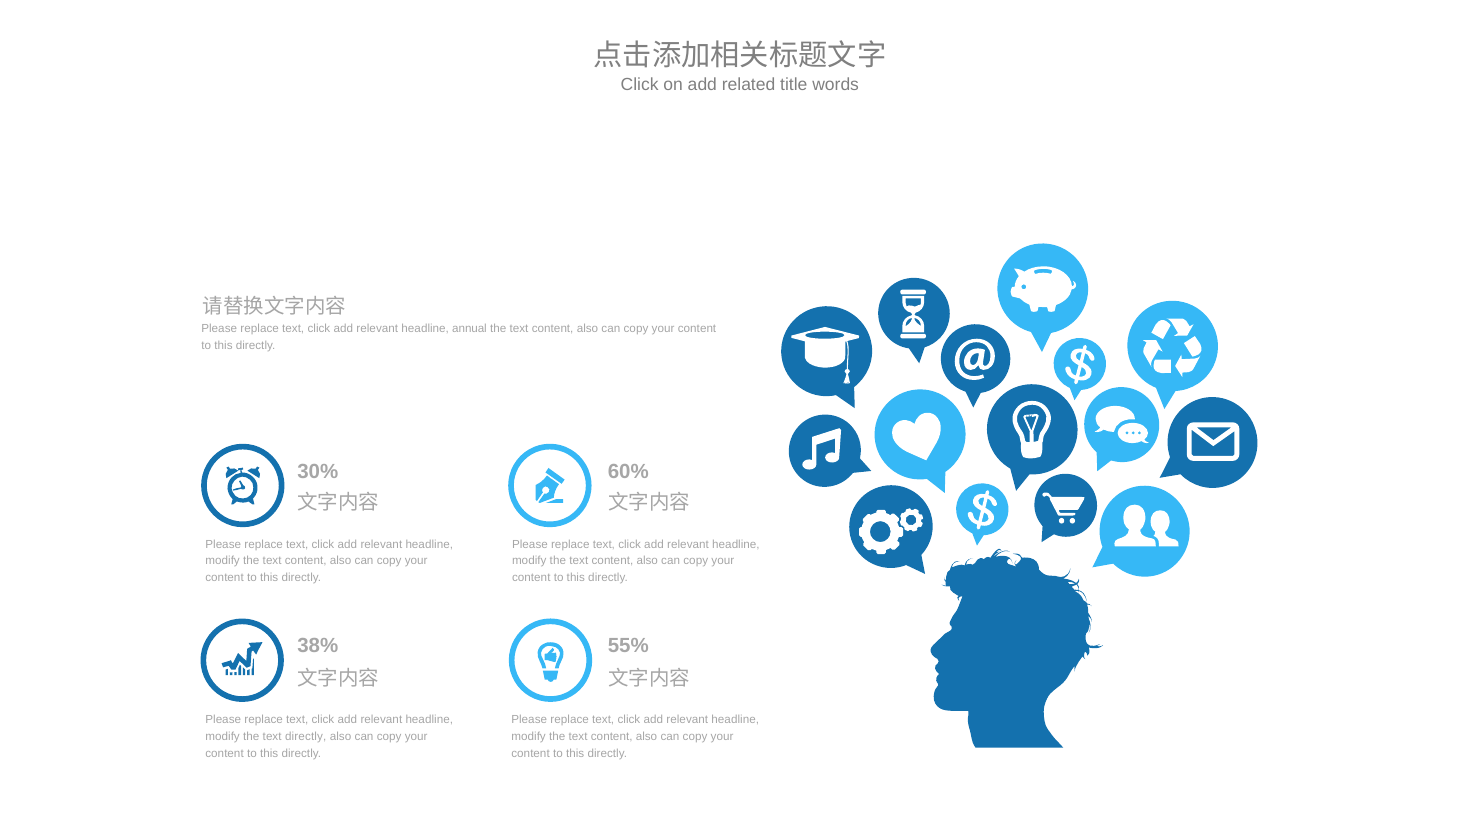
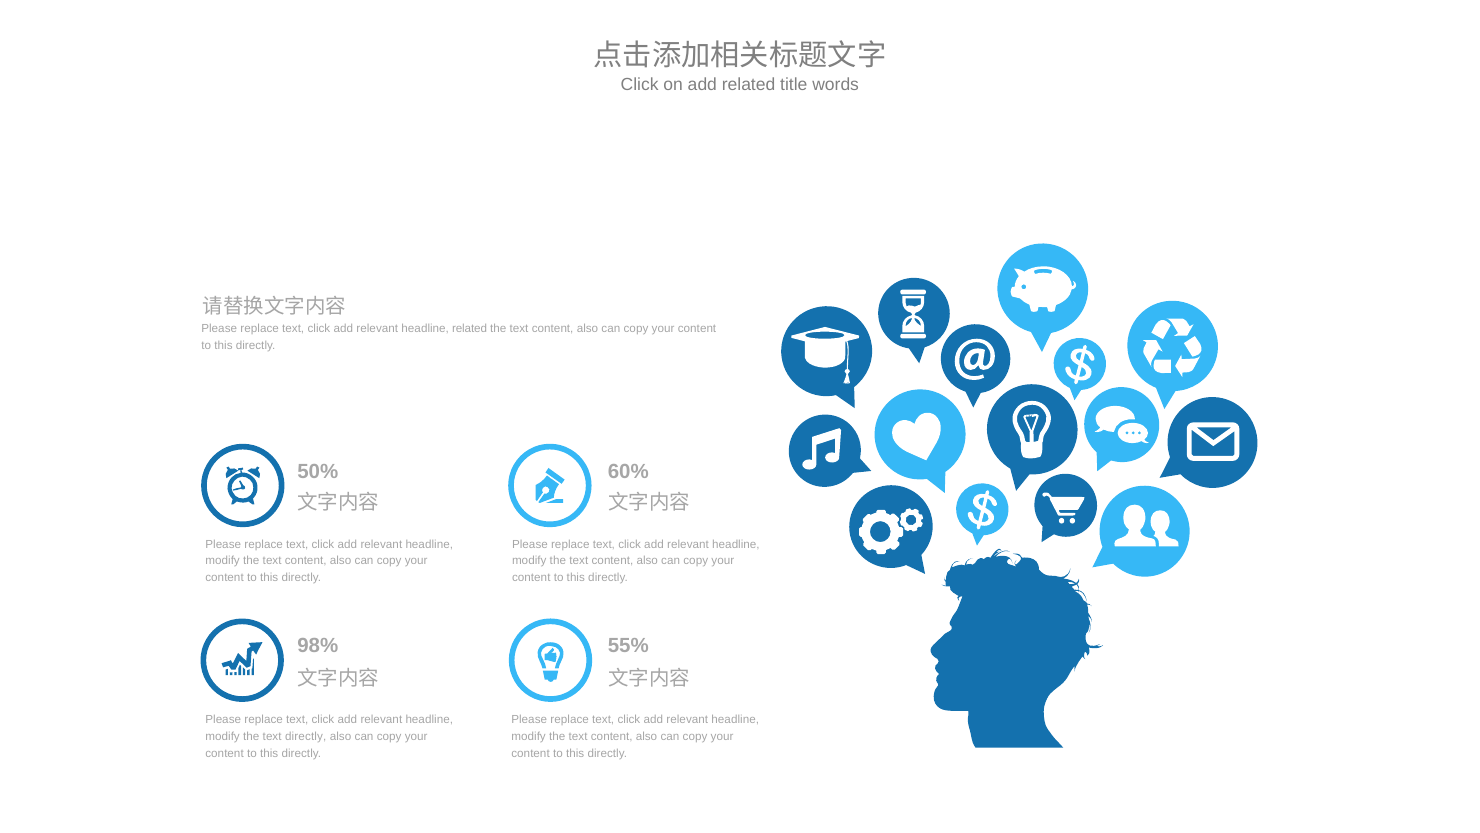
headline annual: annual -> related
30%: 30% -> 50%
38%: 38% -> 98%
